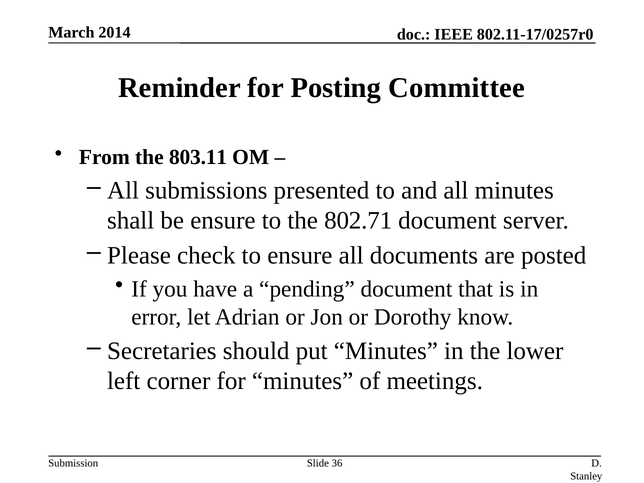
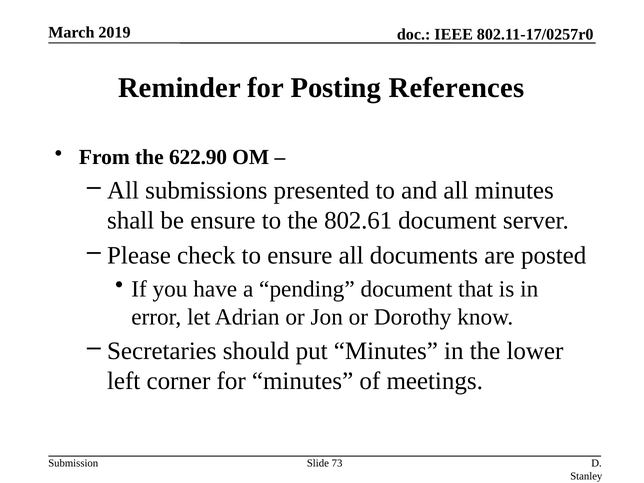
2014: 2014 -> 2019
Committee: Committee -> References
803.11: 803.11 -> 622.90
802.71: 802.71 -> 802.61
36: 36 -> 73
